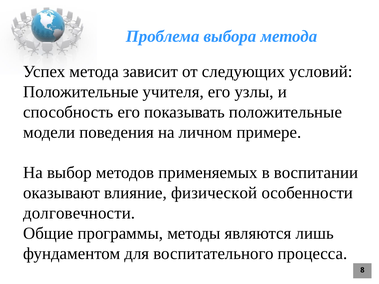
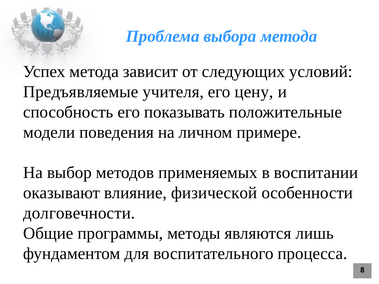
Положительные at (81, 92): Положительные -> Предъявляемые
узлы: узлы -> цену
